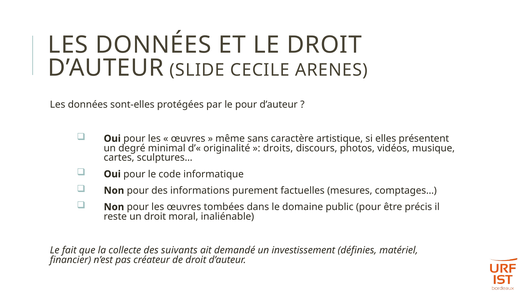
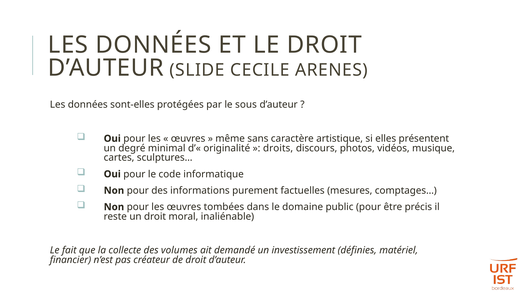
le pour: pour -> sous
suivants: suivants -> volumes
